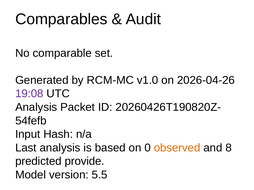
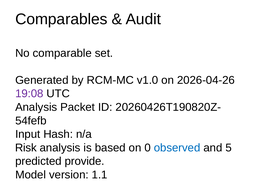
Last: Last -> Risk
observed colour: orange -> blue
8: 8 -> 5
5.5: 5.5 -> 1.1
